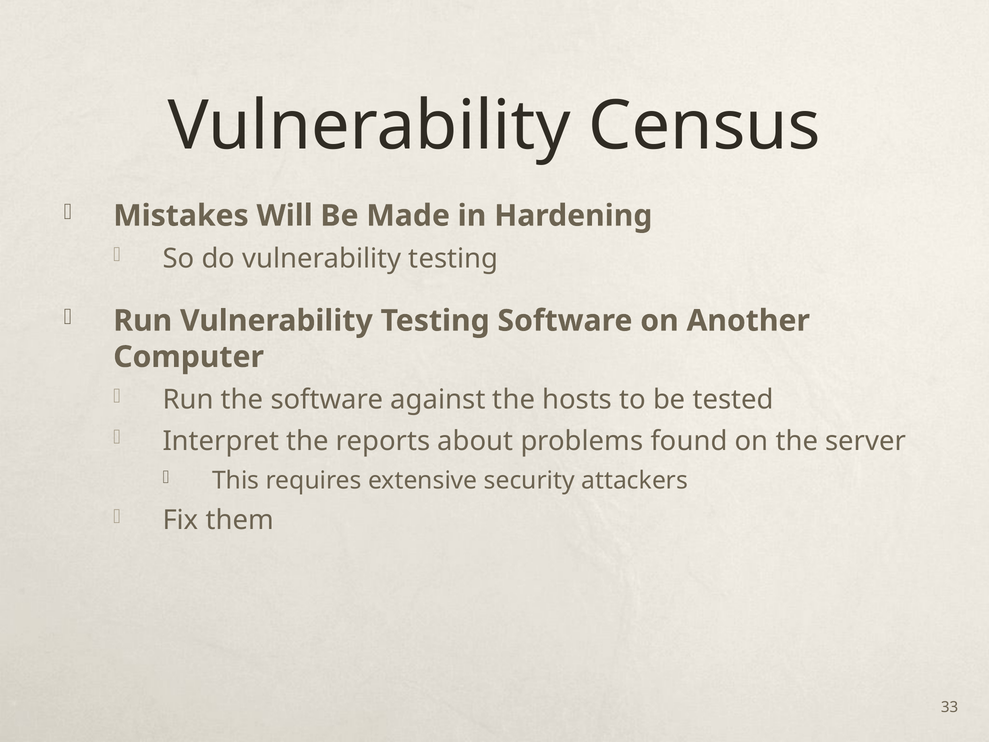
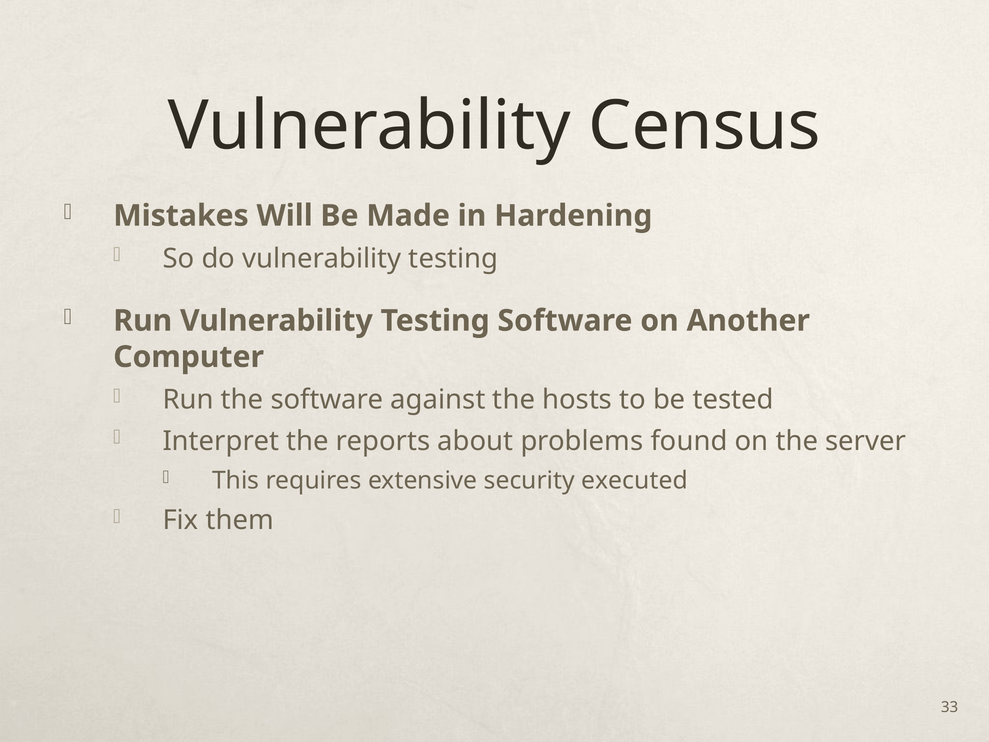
attackers: attackers -> executed
